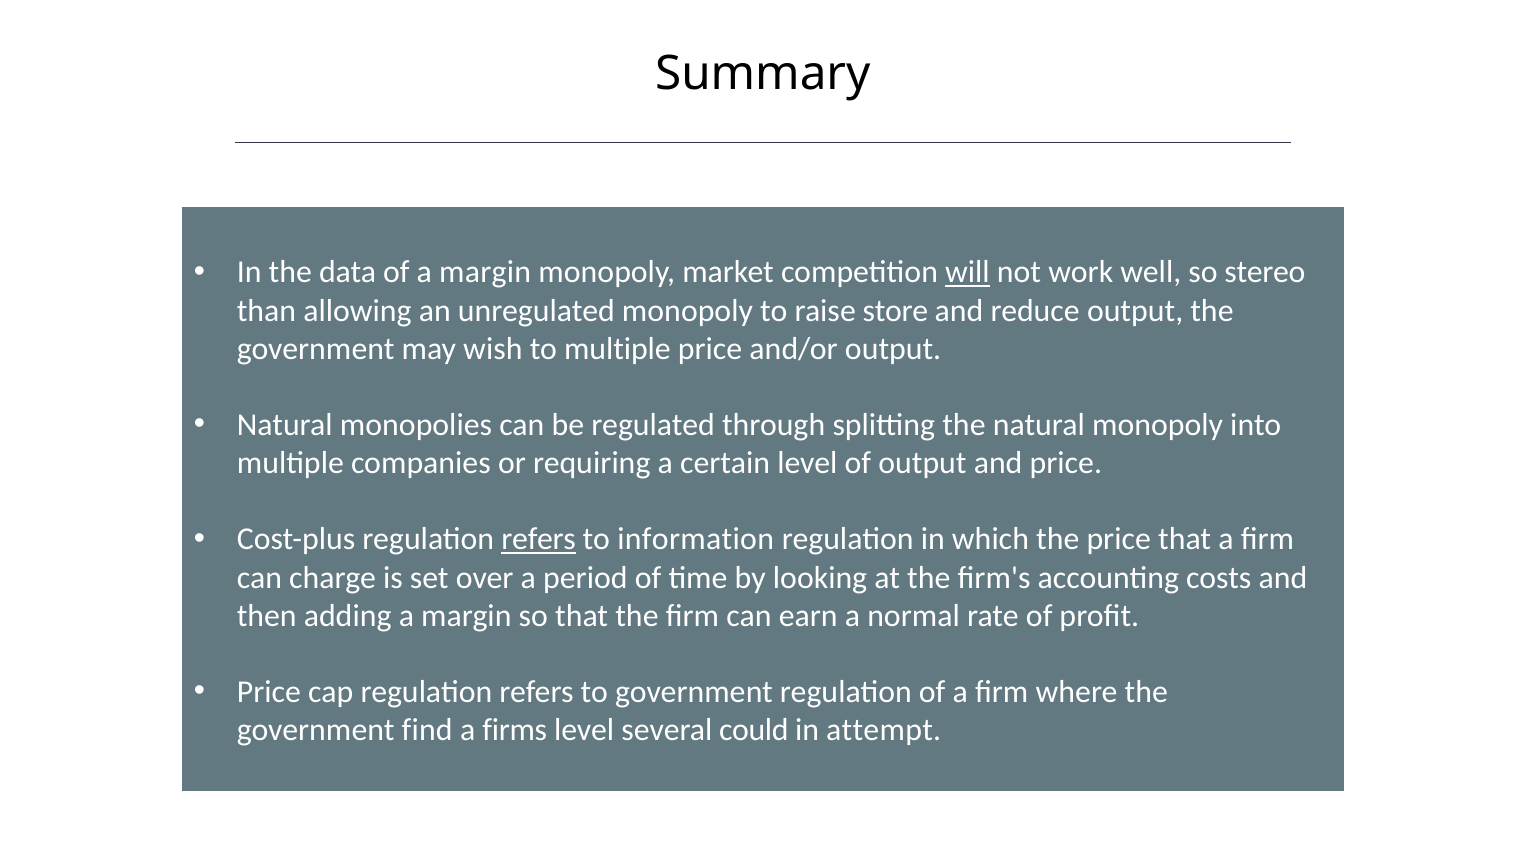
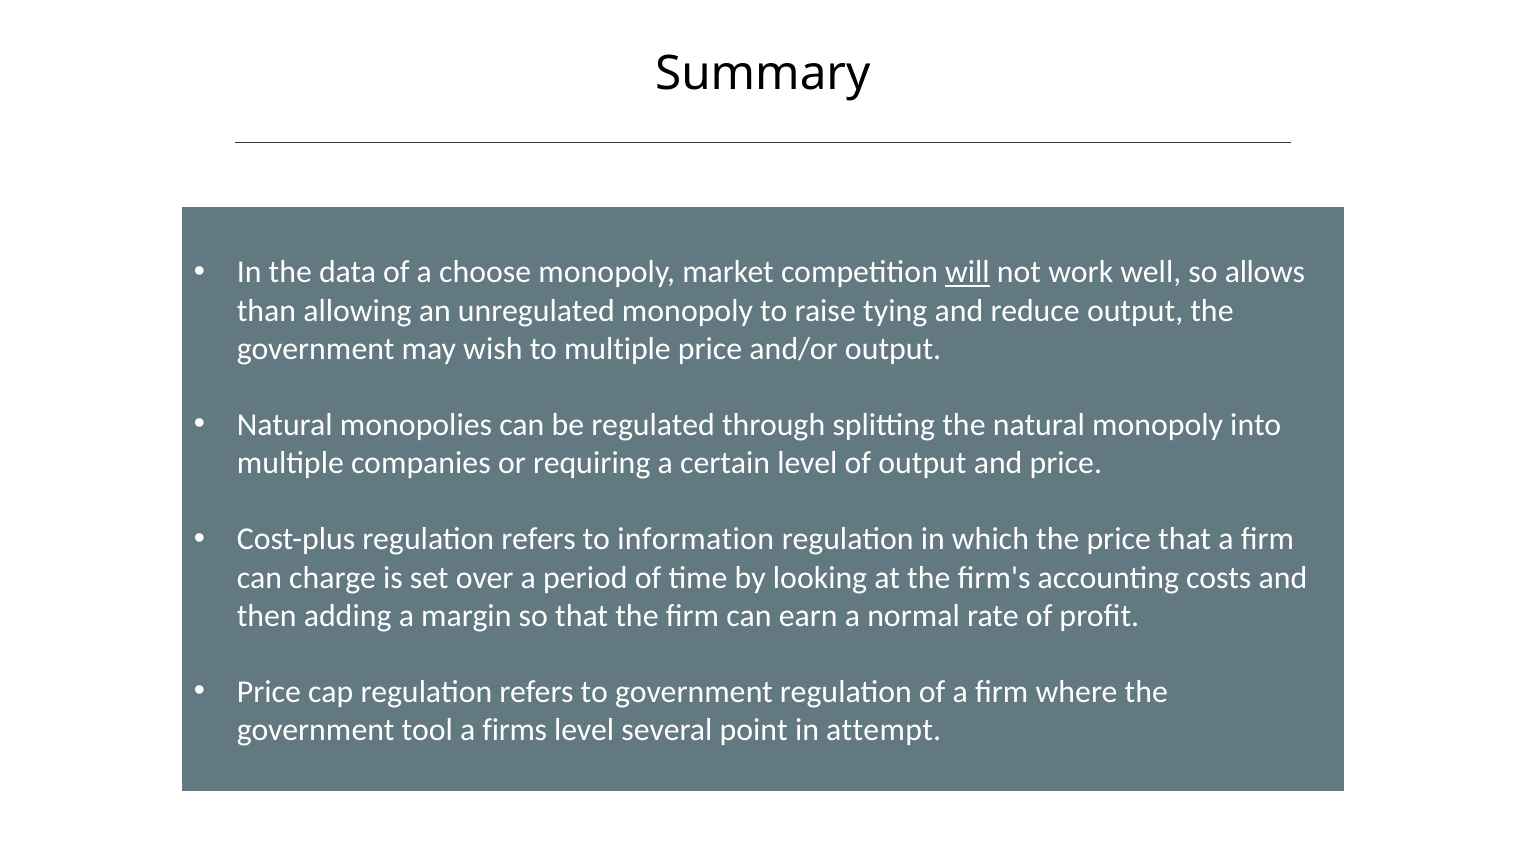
of a margin: margin -> choose
stereo: stereo -> allows
store: store -> tying
refers at (539, 540) underline: present -> none
find: find -> tool
could: could -> point
